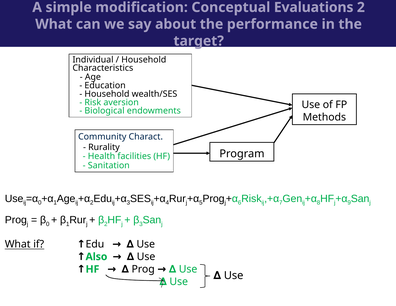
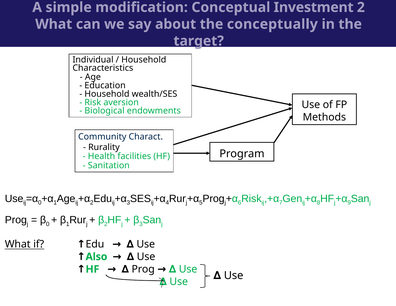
Evaluations: Evaluations -> Investment
performance: performance -> conceptually
